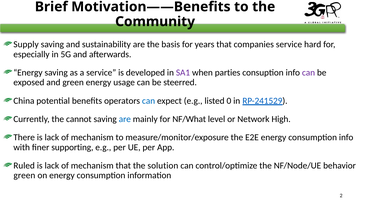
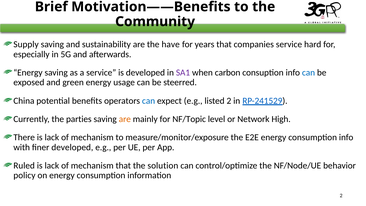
basis: basis -> have
parties: parties -> carbon
can at (309, 72) colour: purple -> blue
listed 0: 0 -> 2
cannot: cannot -> parties
are at (125, 119) colour: blue -> orange
NF/What: NF/What -> NF/Topic
finer supporting: supporting -> developed
green at (24, 175): green -> policy
